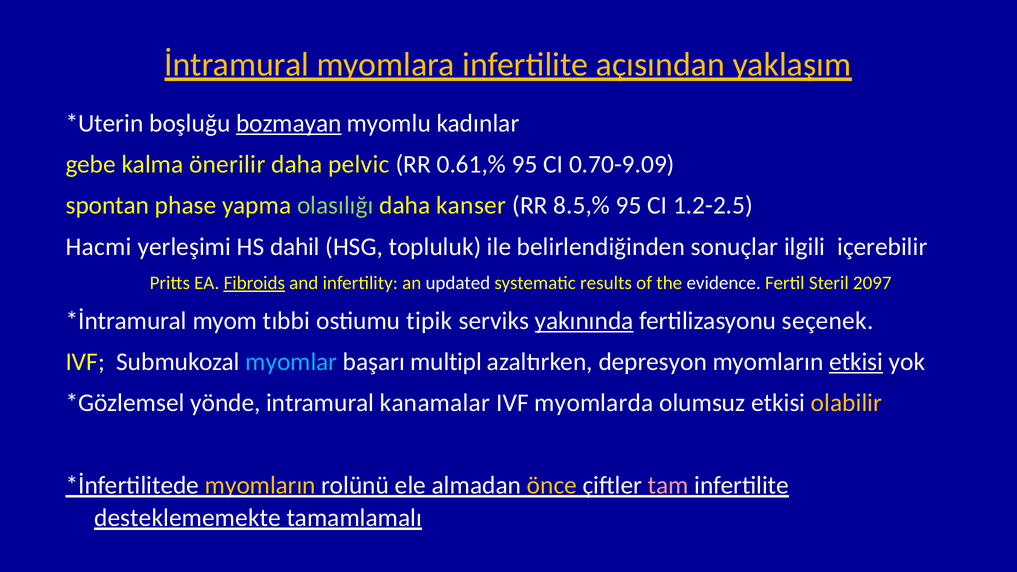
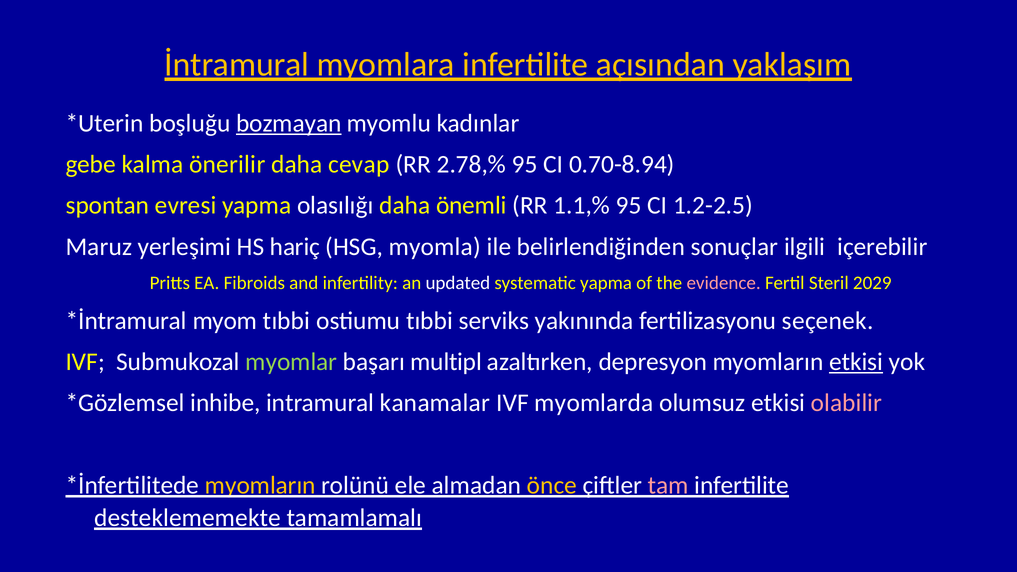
pelvic: pelvic -> cevap
0.61,%: 0.61,% -> 2.78,%
0.70-9.09: 0.70-9.09 -> 0.70-8.94
phase: phase -> evresi
olasılığı colour: light green -> white
kanser: kanser -> önemli
8.5,%: 8.5,% -> 1.1,%
Hacmi: Hacmi -> Maruz
dahil: dahil -> hariç
topluluk: topluluk -> myomla
Fibroids underline: present -> none
systematic results: results -> yapma
evidence colour: white -> pink
2097: 2097 -> 2029
ostiumu tipik: tipik -> tıbbi
yakınında underline: present -> none
myomlar colour: light blue -> light green
yönde: yönde -> inhibe
olabilir colour: yellow -> pink
